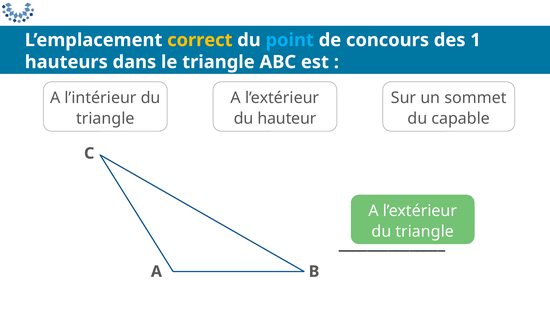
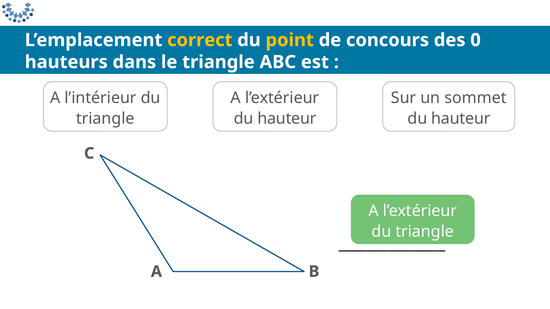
point colour: light blue -> yellow
1: 1 -> 0
capable at (461, 119): capable -> hauteur
